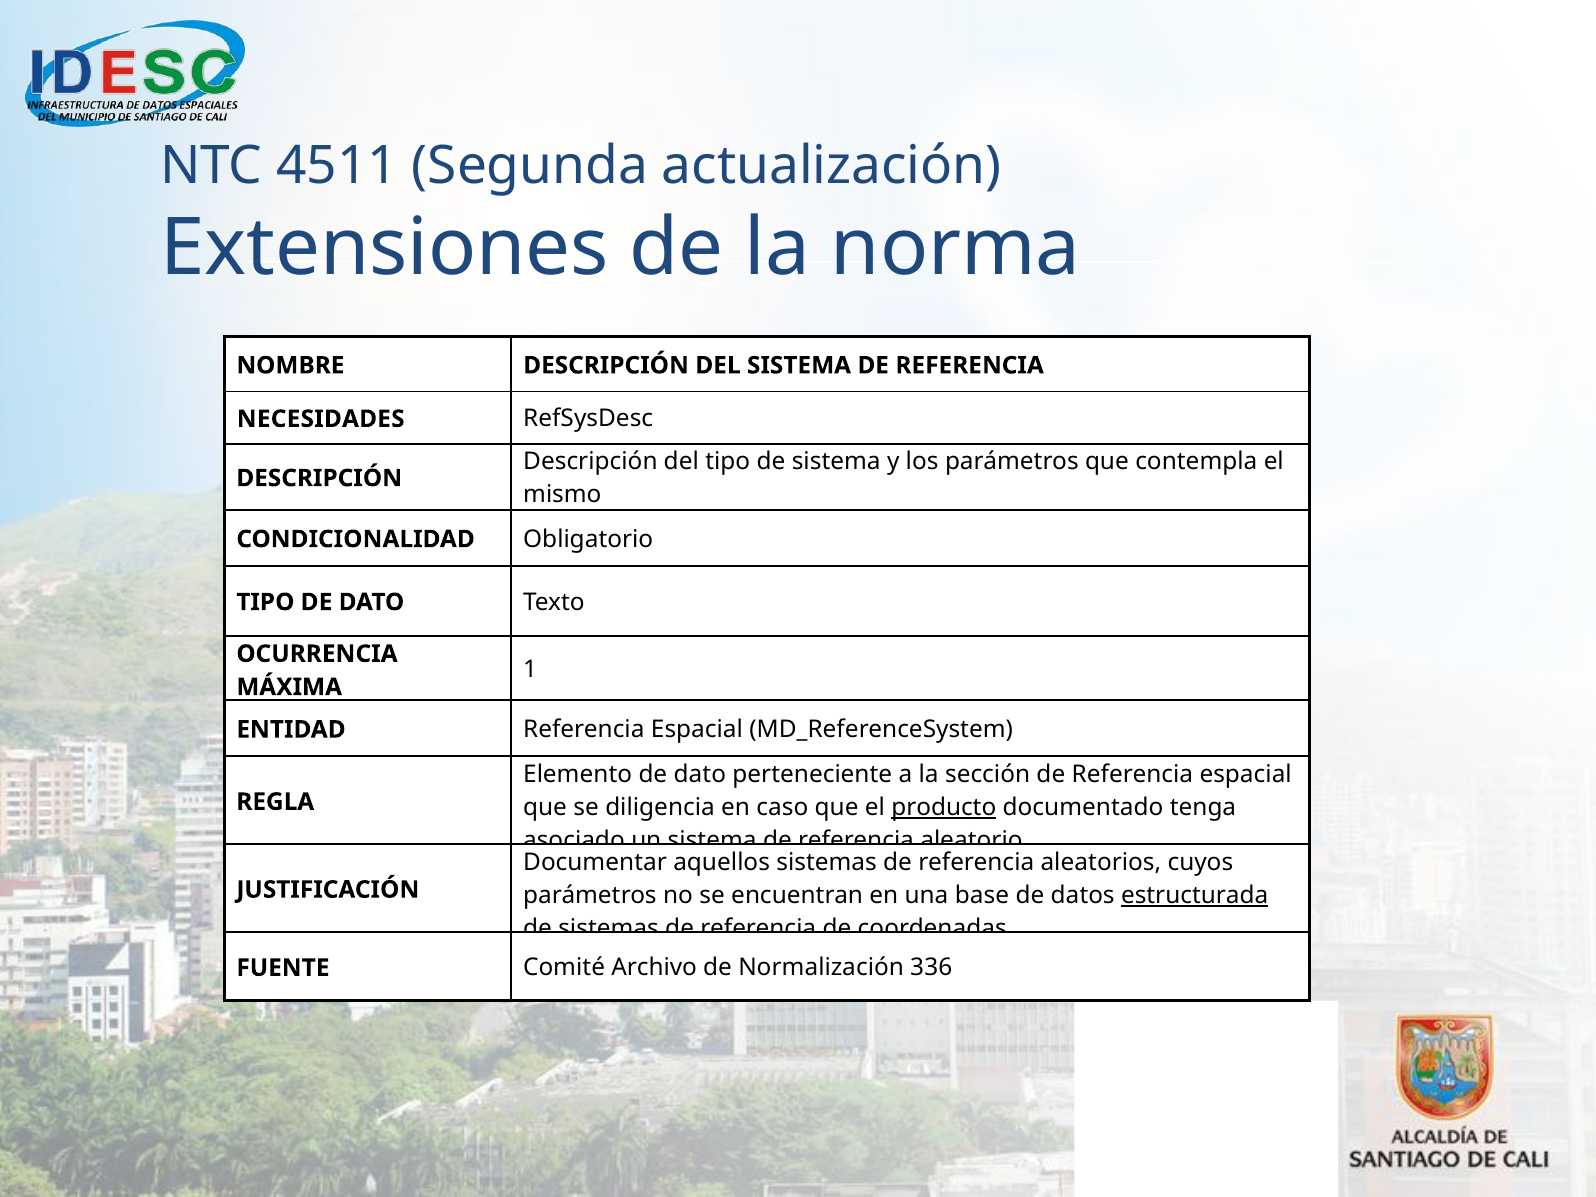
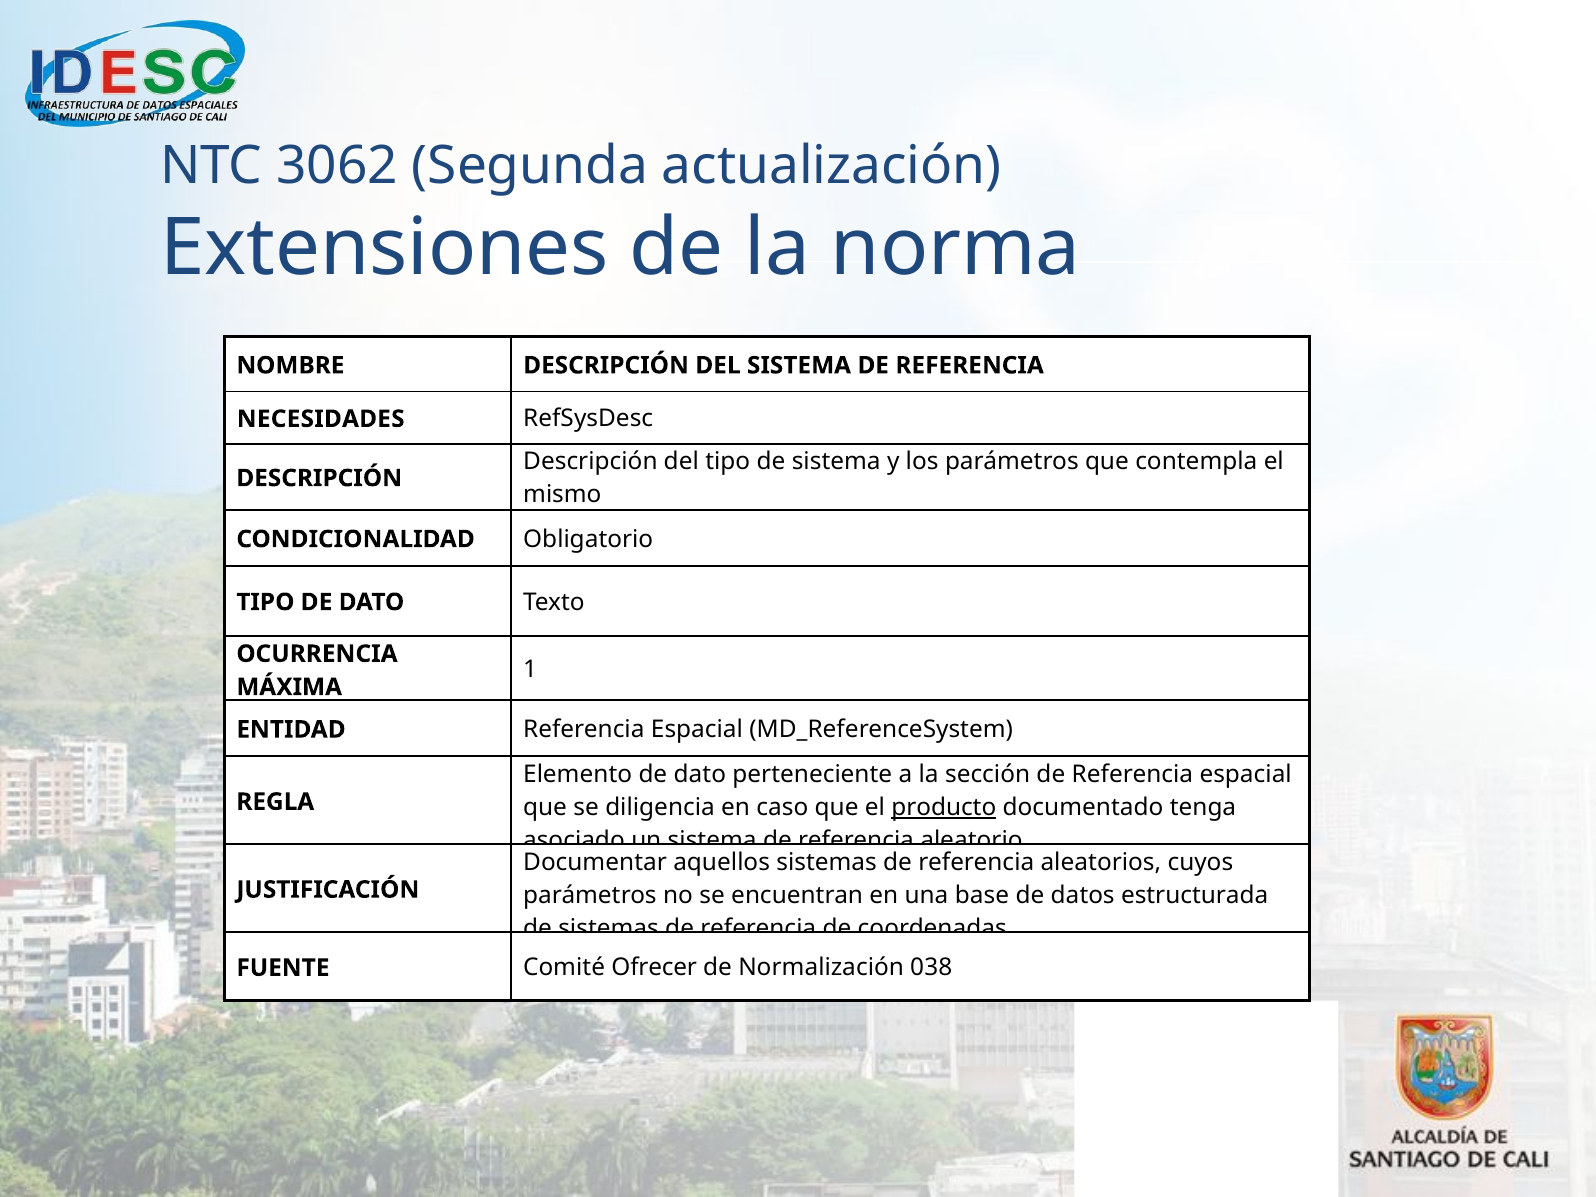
4511: 4511 -> 3062
estructurada underline: present -> none
Archivo: Archivo -> Ofrecer
336: 336 -> 038
